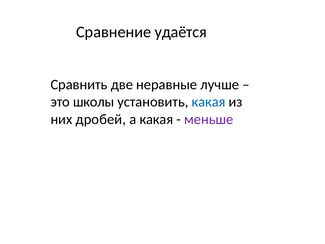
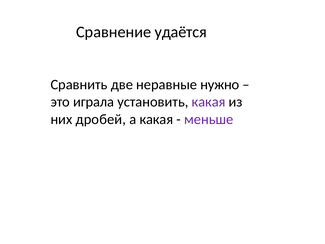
лучше: лучше -> нужно
школы: школы -> играла
какая at (209, 102) colour: blue -> purple
